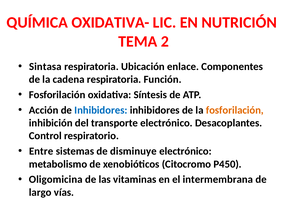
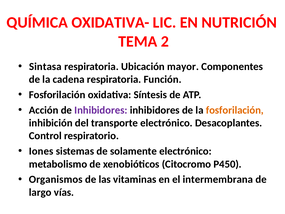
enlace: enlace -> mayor
Inhibidores at (101, 110) colour: blue -> purple
Entre: Entre -> Iones
disminuye: disminuye -> solamente
Oligomicina: Oligomicina -> Organismos
